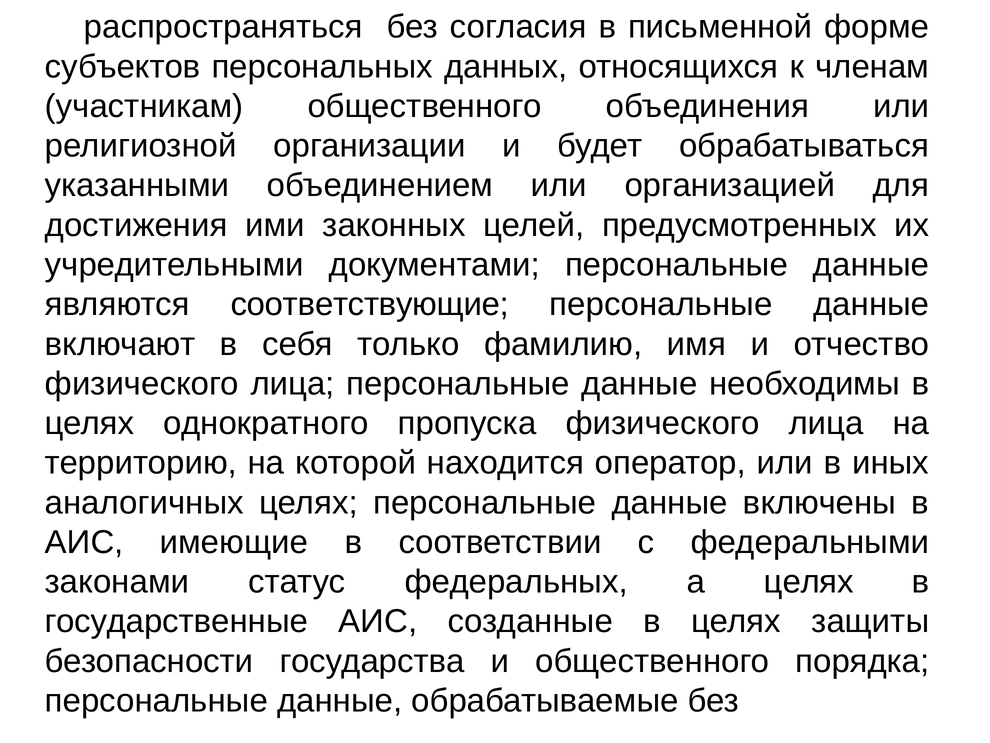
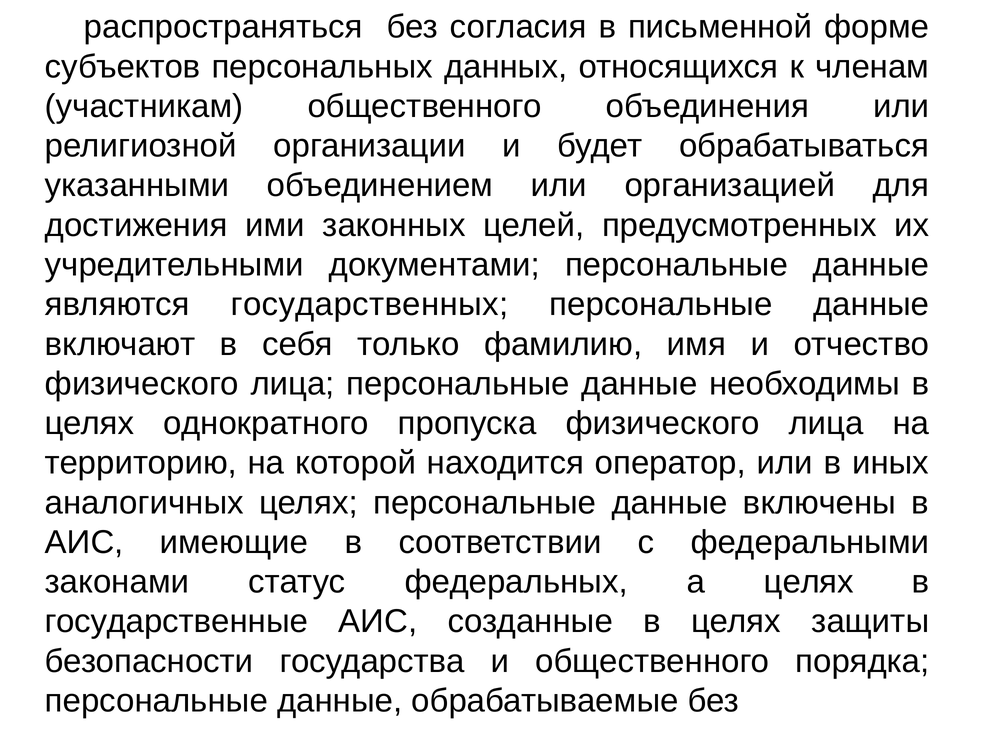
соответствующие: соответствующие -> государственных
